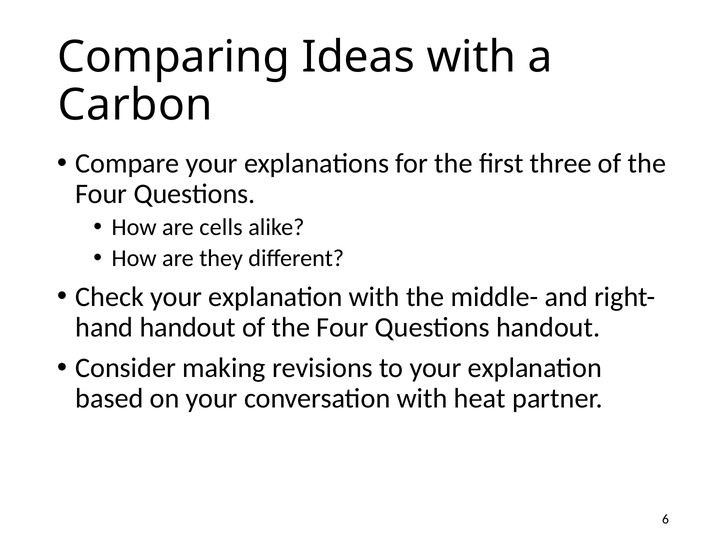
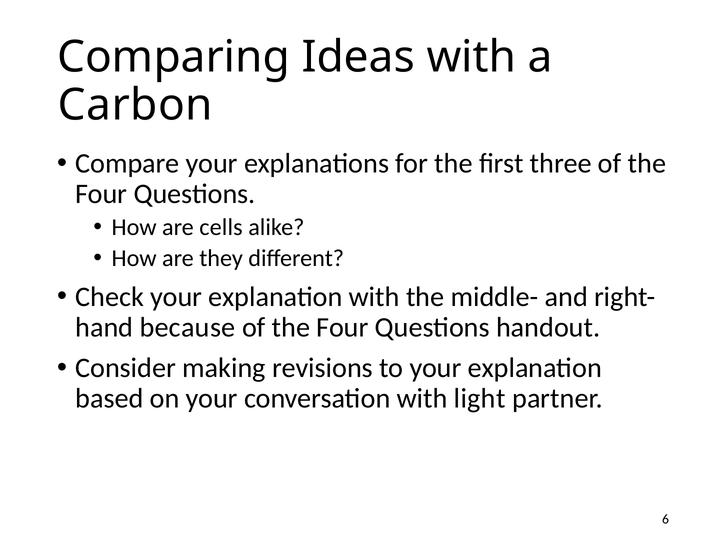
handout at (188, 328): handout -> because
heat: heat -> light
